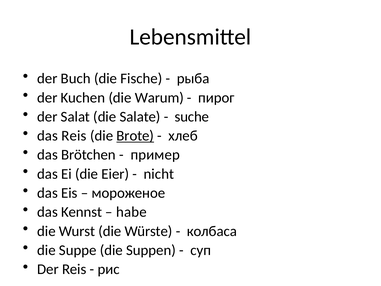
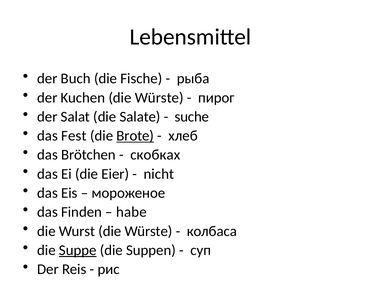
Kuchen die Warum: Warum -> Würstе
das Reis: Reis -> Fest
пример: пример -> скобках
Kennst: Kennst -> Finden
Suppe underline: none -> present
